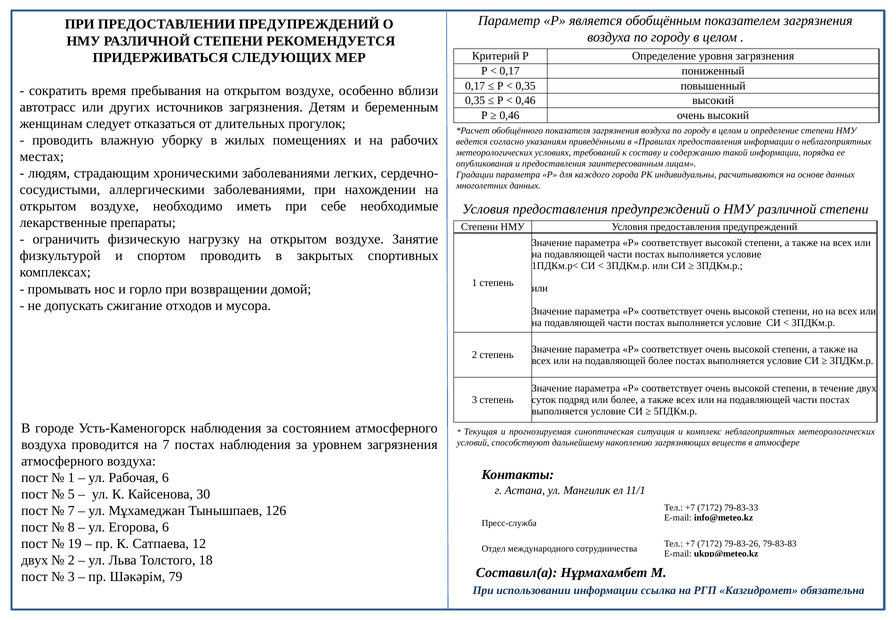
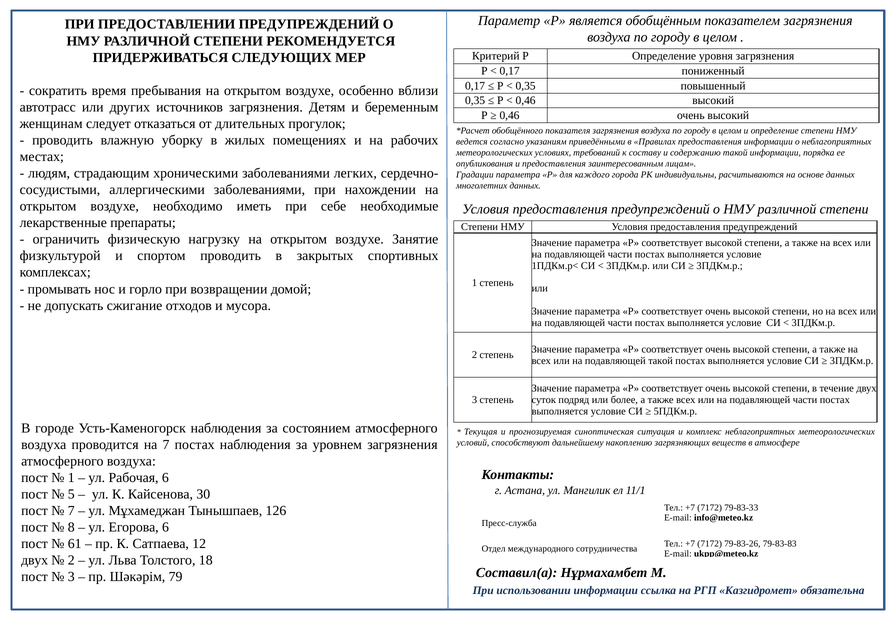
подавляющей более: более -> такой
19: 19 -> 61
